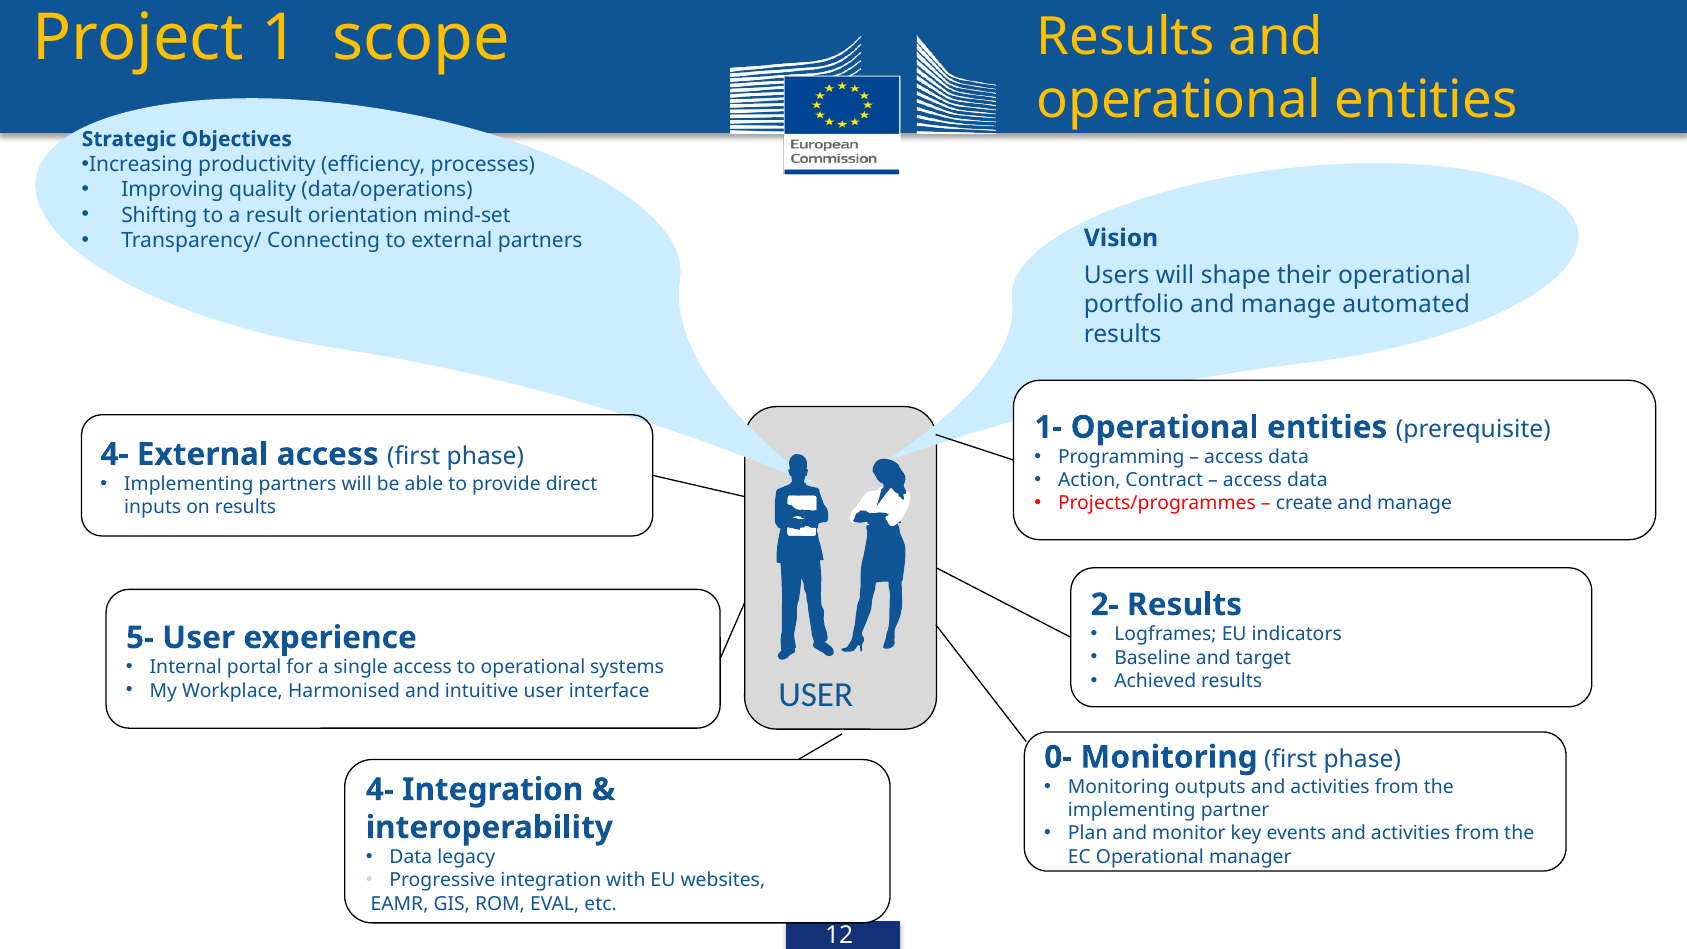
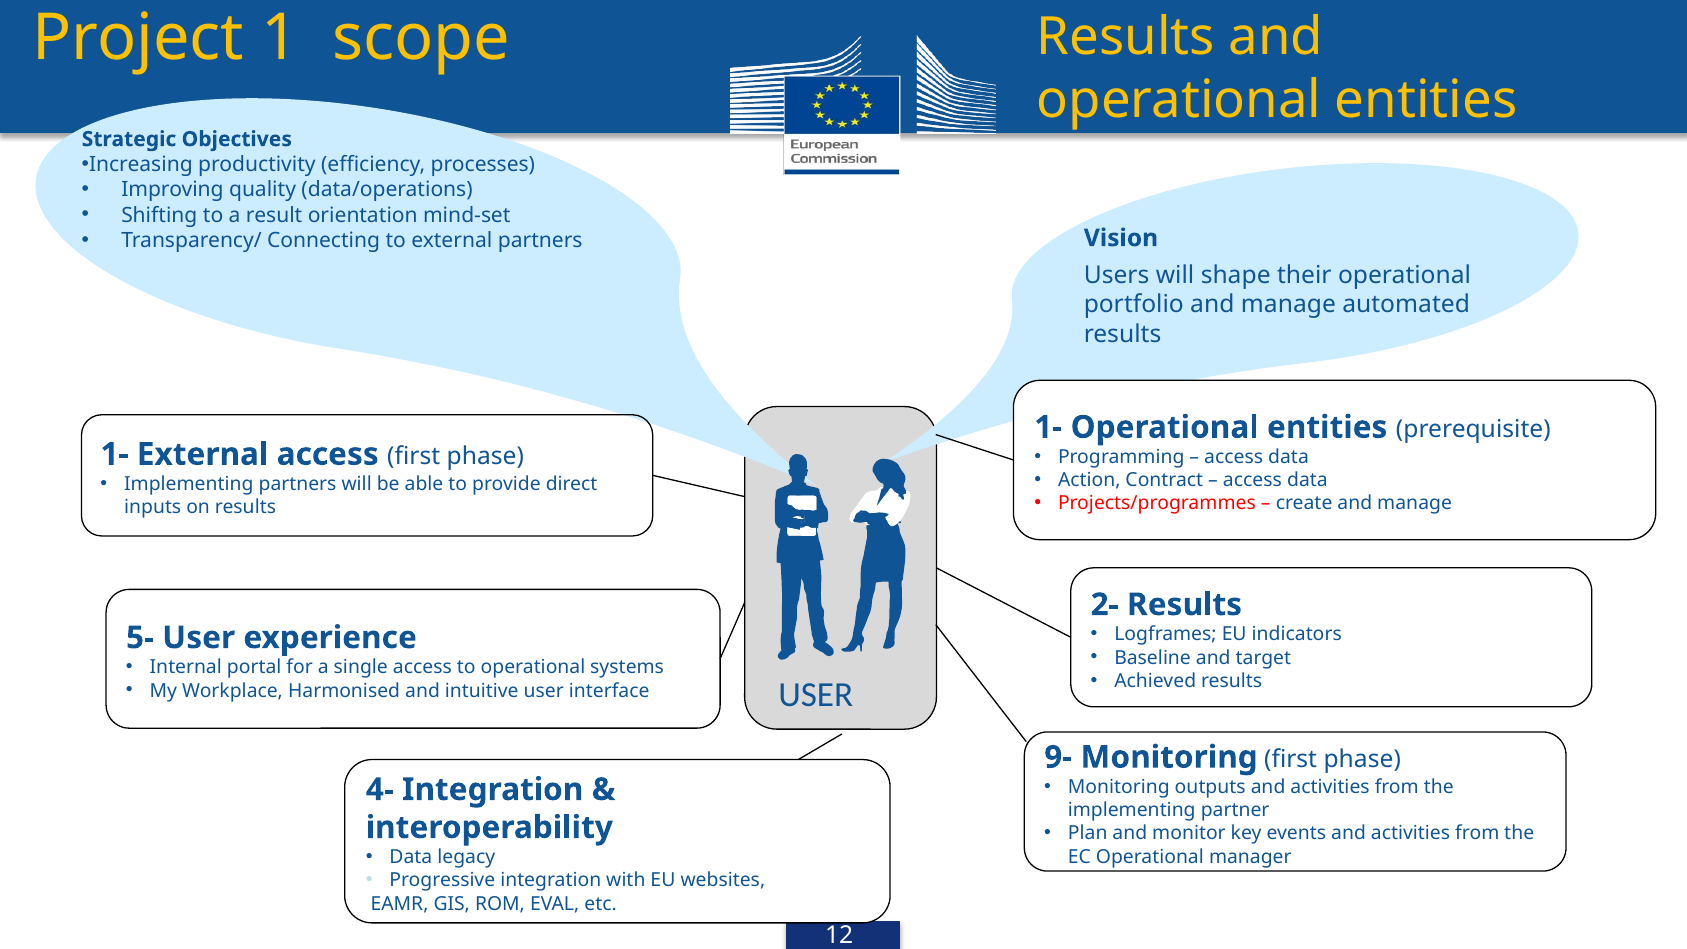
4- at (115, 454): 4- -> 1-
0-: 0- -> 9-
